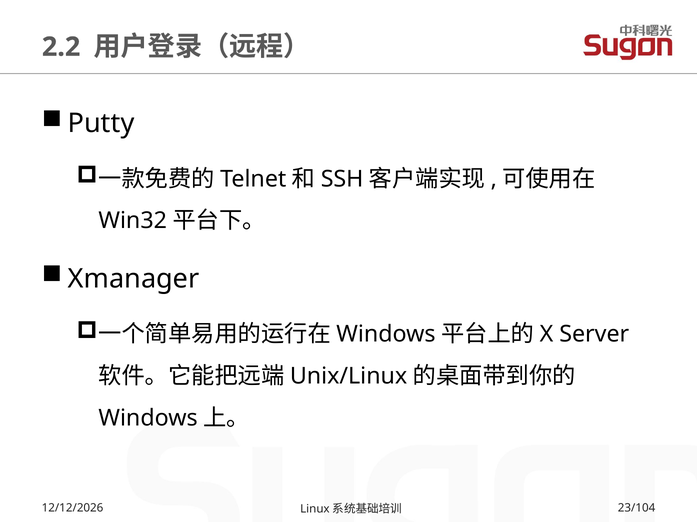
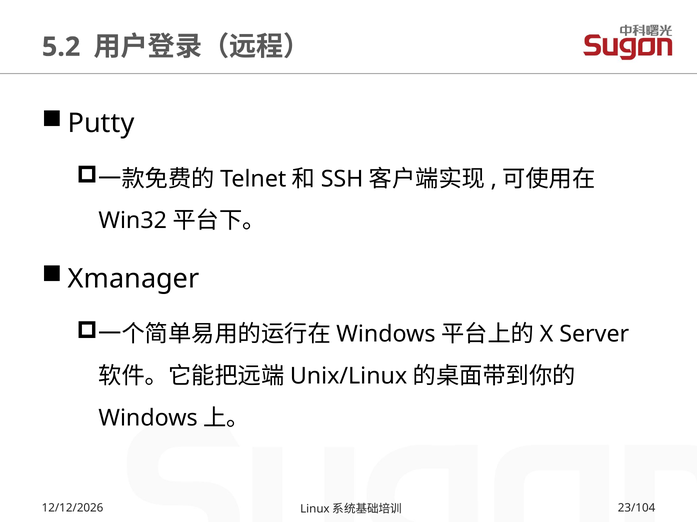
2.2: 2.2 -> 5.2
